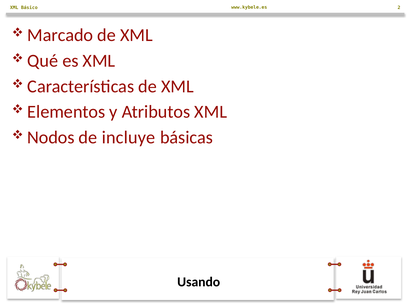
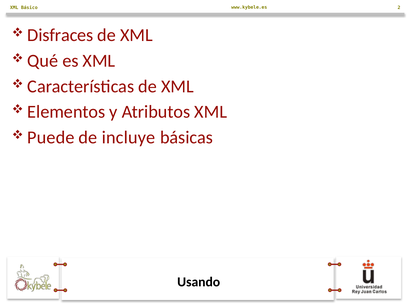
Marcado: Marcado -> Disfraces
Nodos: Nodos -> Puede
